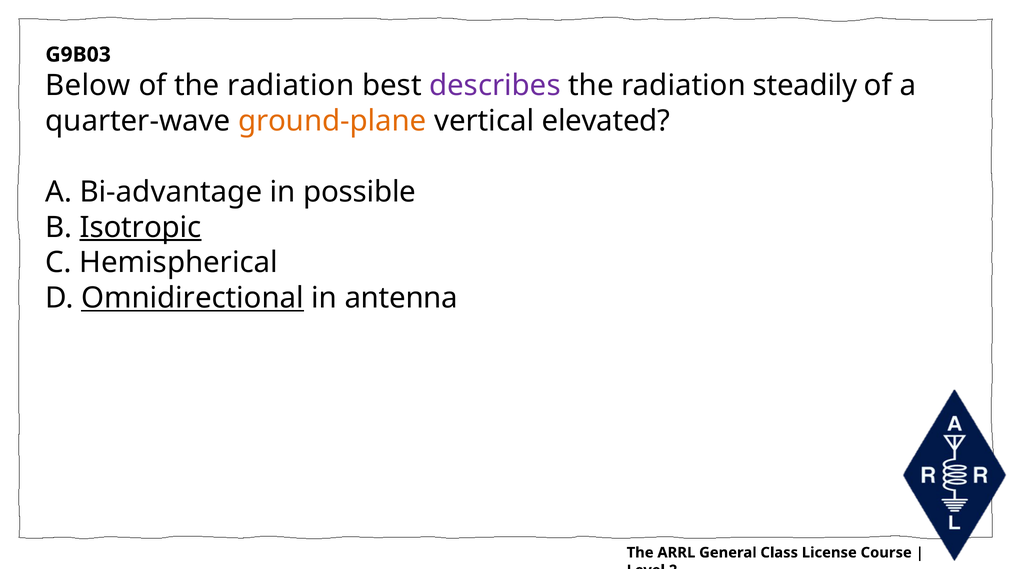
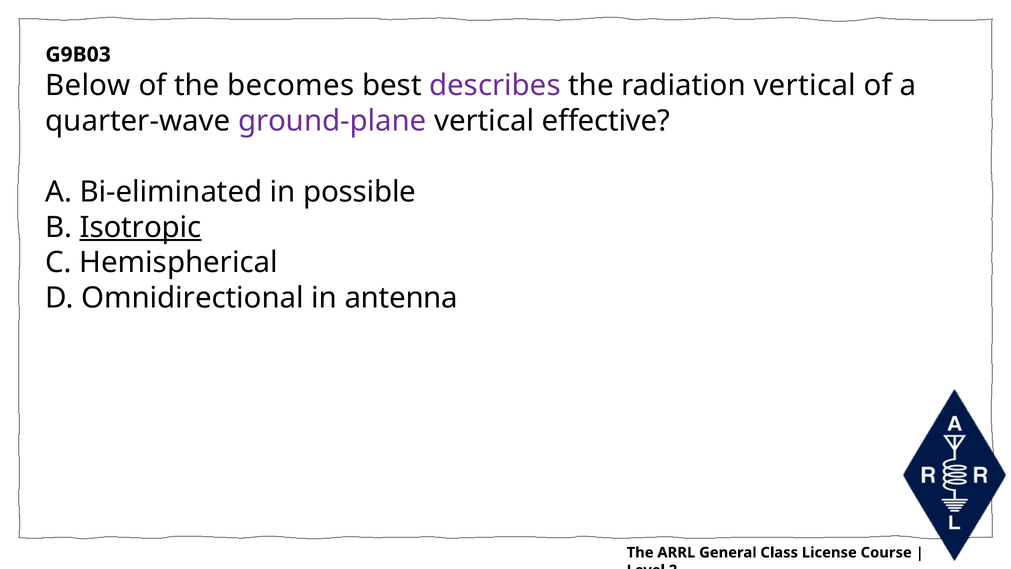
of the radiation: radiation -> becomes
radiation steadily: steadily -> vertical
ground-plane colour: orange -> purple
elevated: elevated -> effective
Bi-advantage: Bi-advantage -> Bi-eliminated
Omnidirectional underline: present -> none
